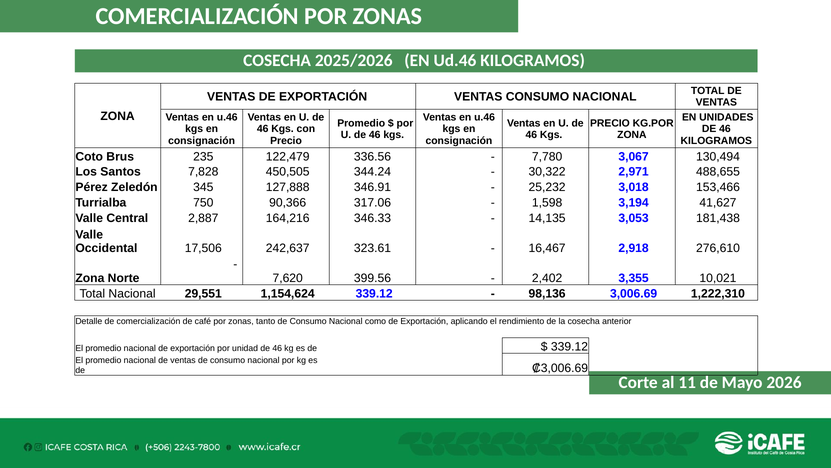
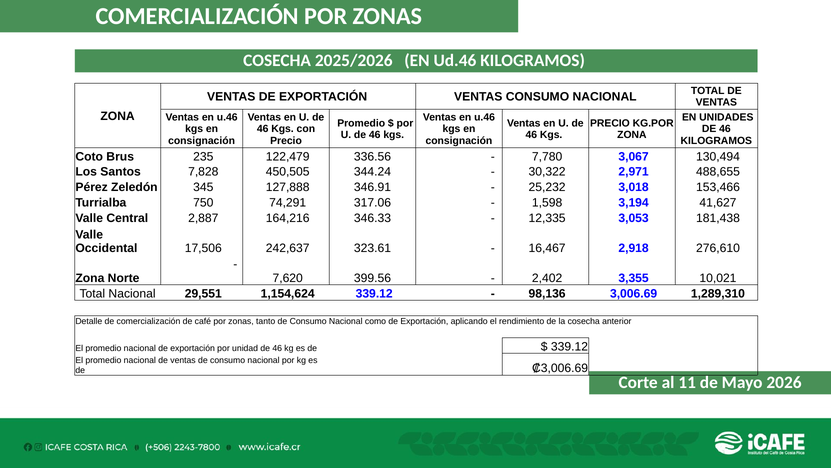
90,366: 90,366 -> 74,291
14,135: 14,135 -> 12,335
1,222,310: 1,222,310 -> 1,289,310
